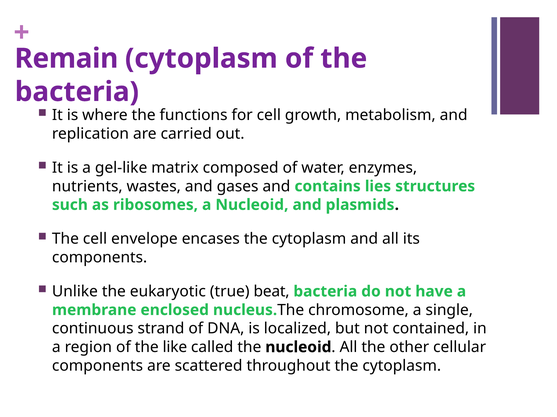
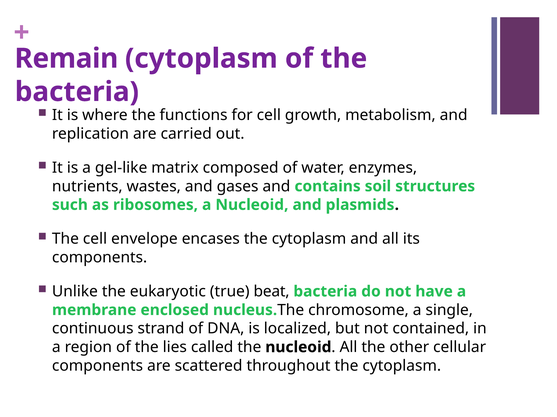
lies: lies -> soil
like: like -> lies
